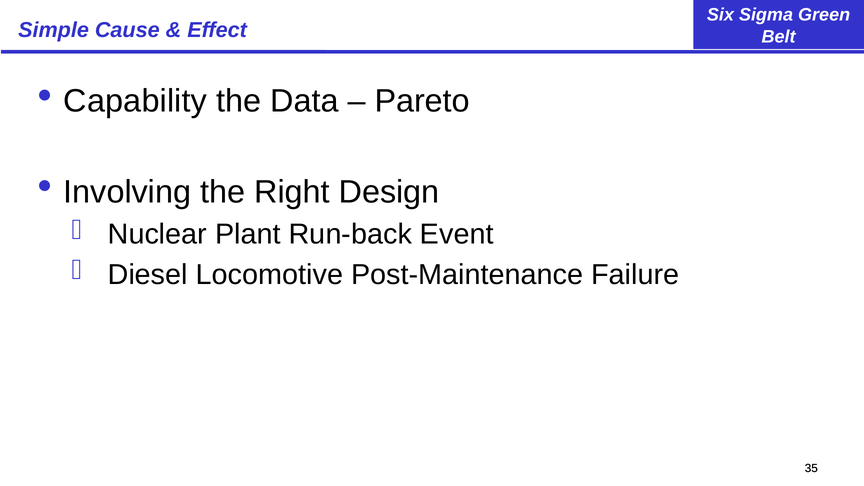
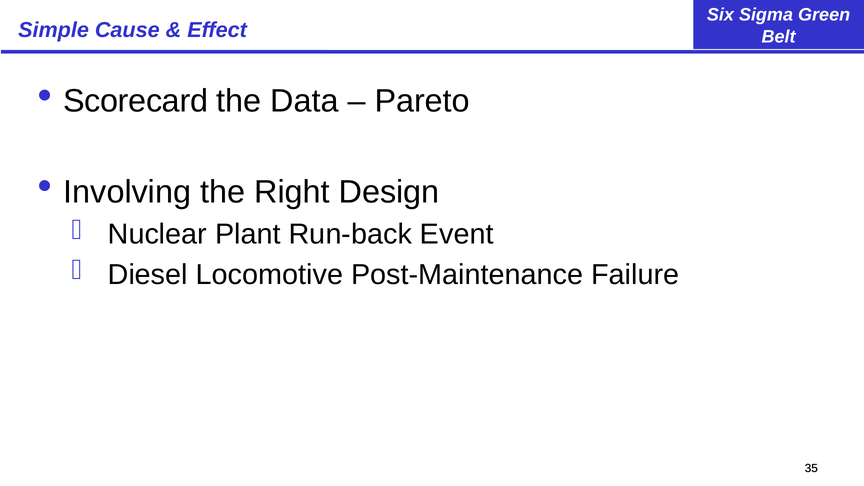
Capability: Capability -> Scorecard
